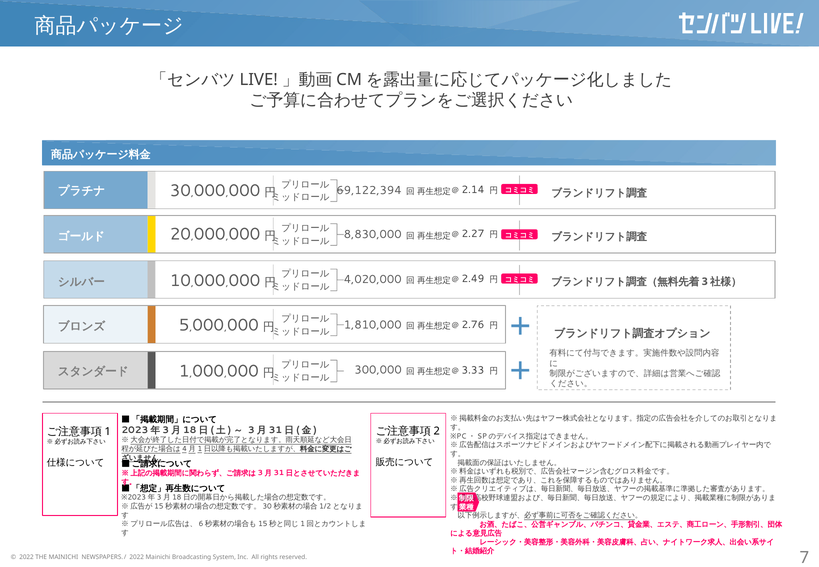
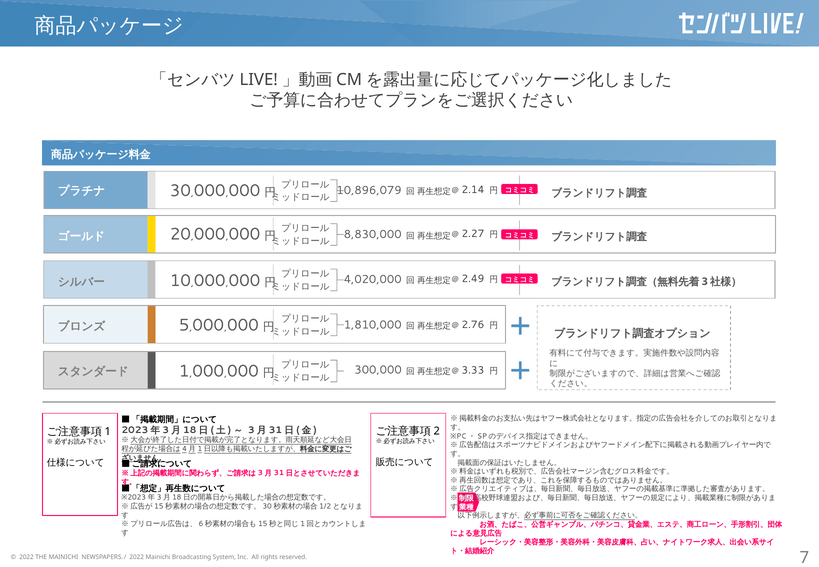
69,122,394: 69,122,394 -> 10,896,079
